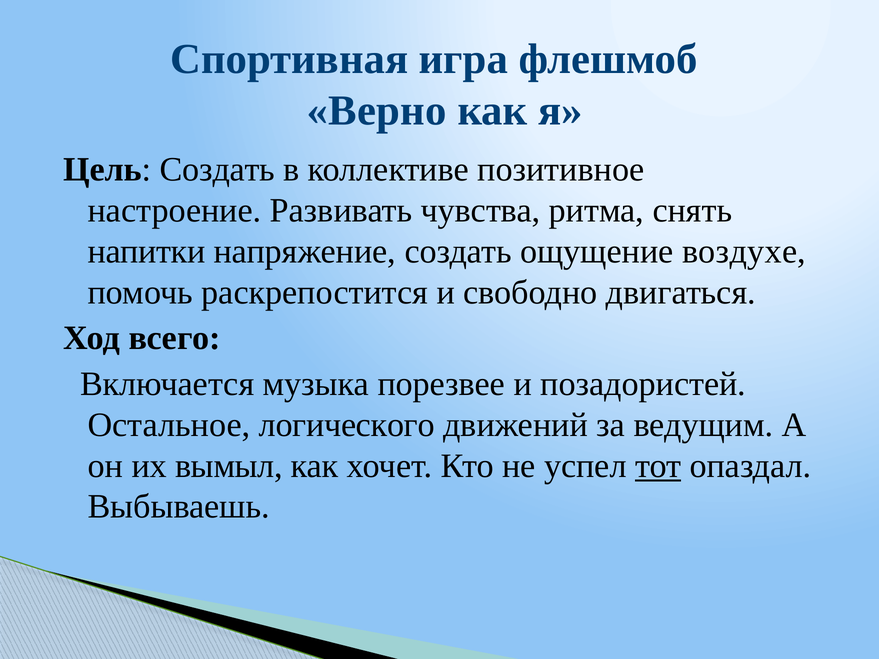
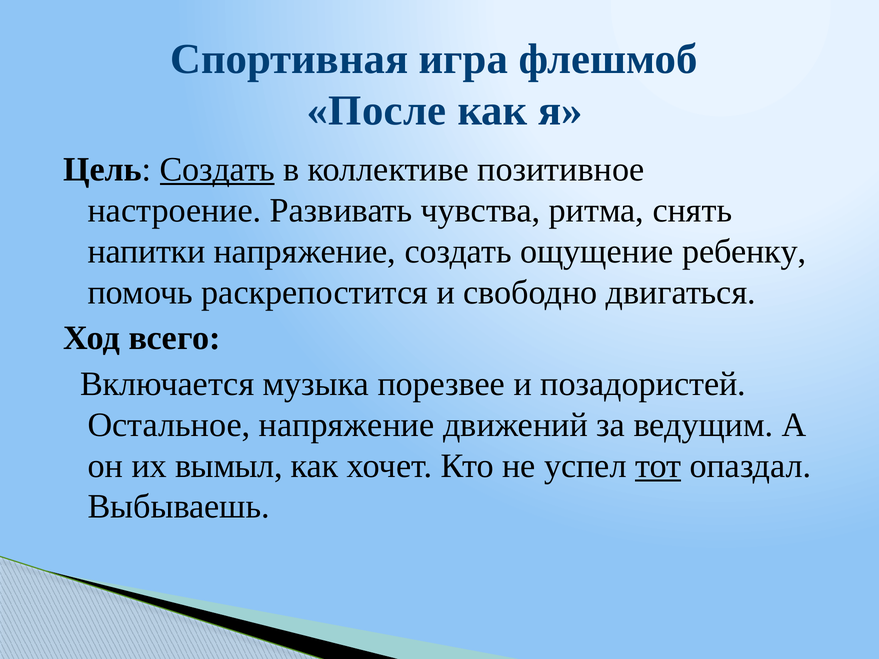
Верно: Верно -> После
Создать at (217, 170) underline: none -> present
воздухе: воздухе -> ребенку
Остальное логического: логического -> напряжение
